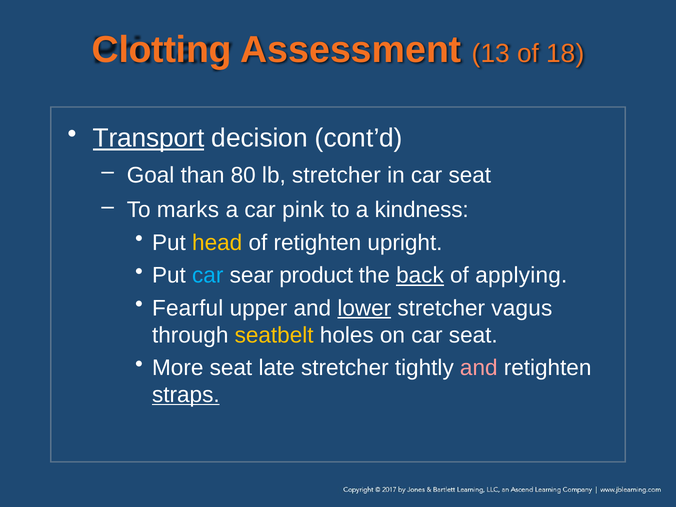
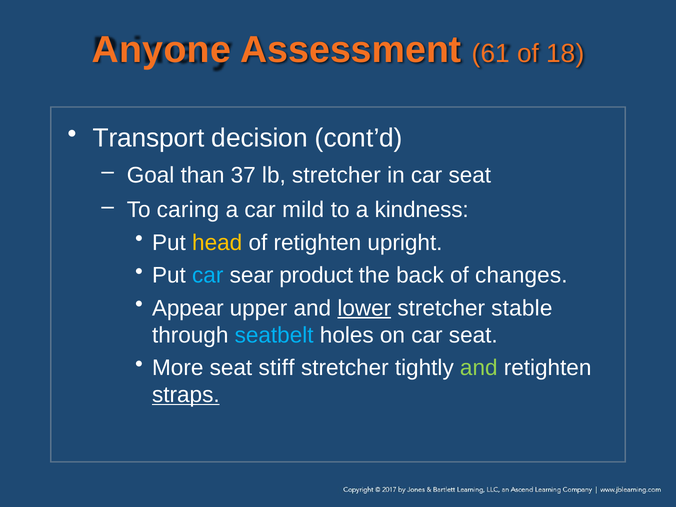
Clotting: Clotting -> Anyone
13: 13 -> 61
Transport underline: present -> none
80: 80 -> 37
marks: marks -> caring
pink: pink -> mild
back underline: present -> none
applying: applying -> changes
Fearful: Fearful -> Appear
vagus: vagus -> stable
seatbelt colour: yellow -> light blue
late: late -> stiff
and at (479, 368) colour: pink -> light green
